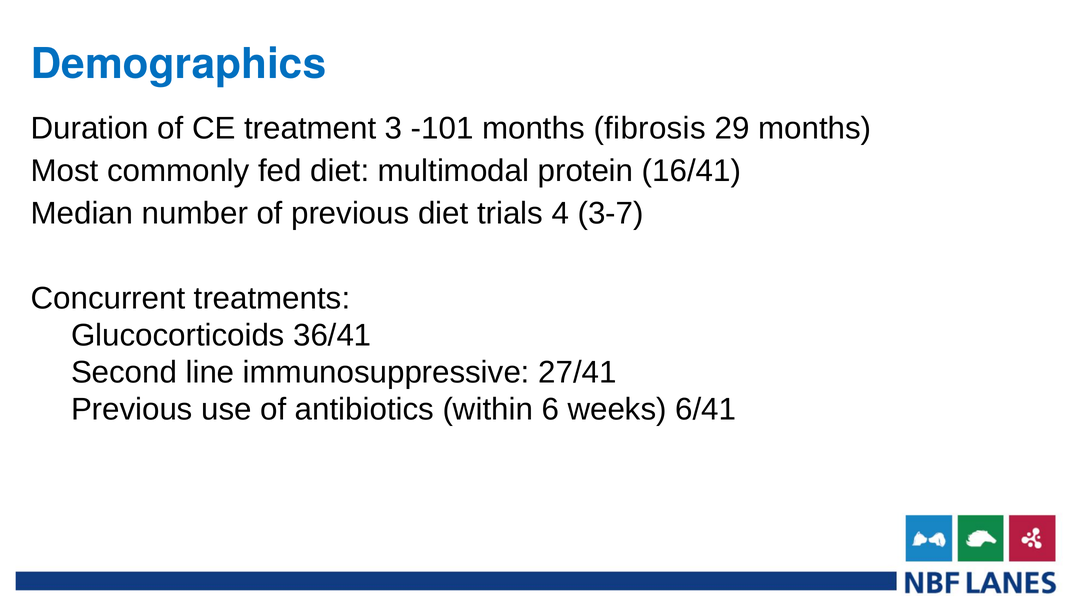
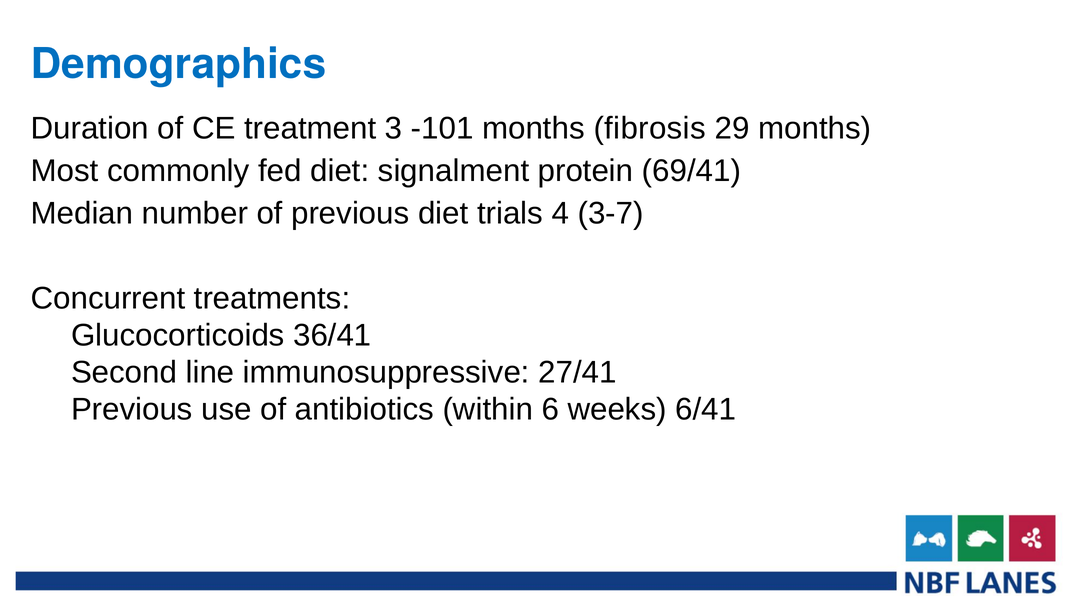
multimodal: multimodal -> signalment
16/41: 16/41 -> 69/41
